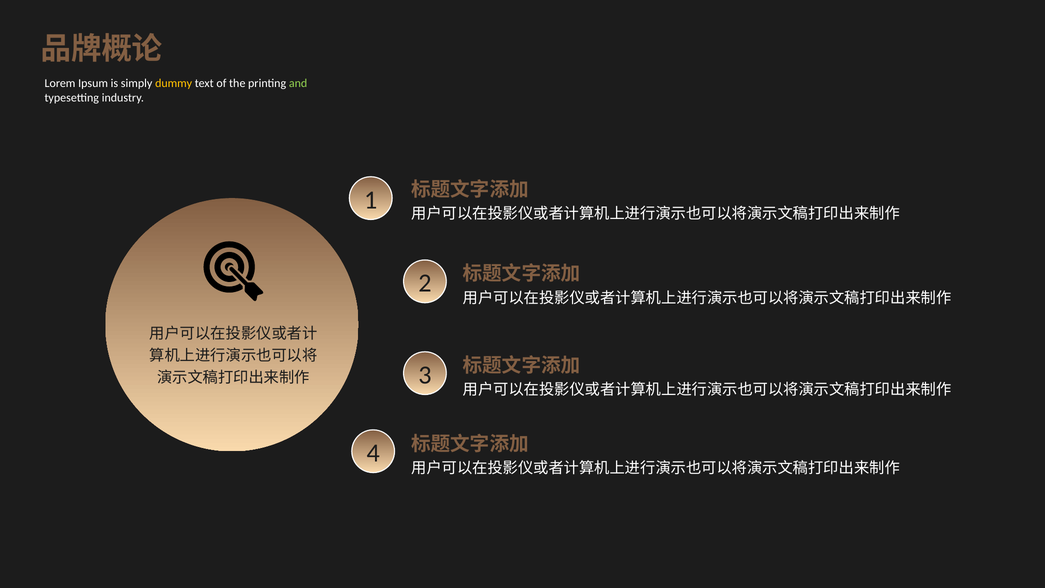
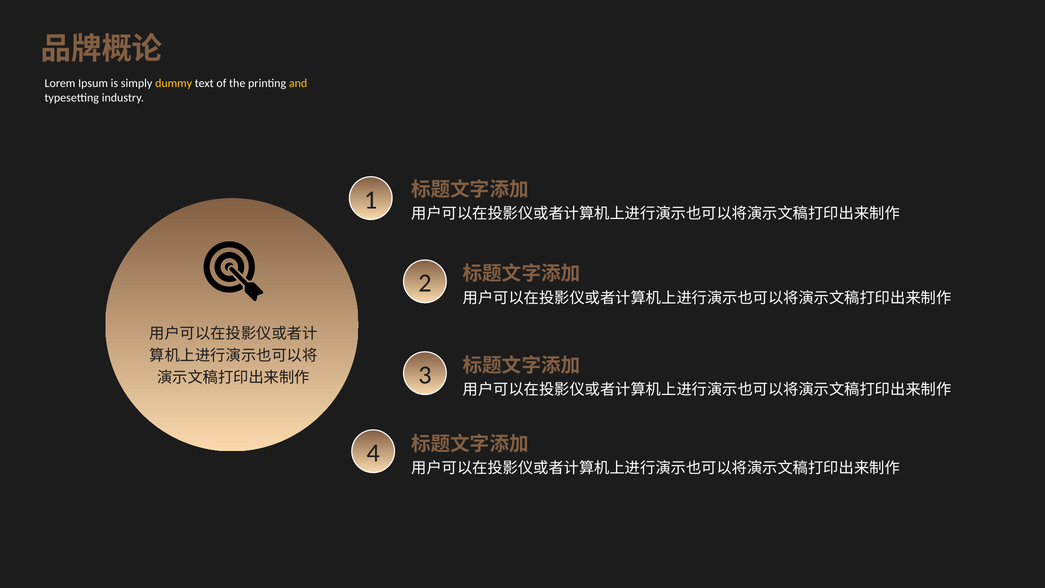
and colour: light green -> yellow
